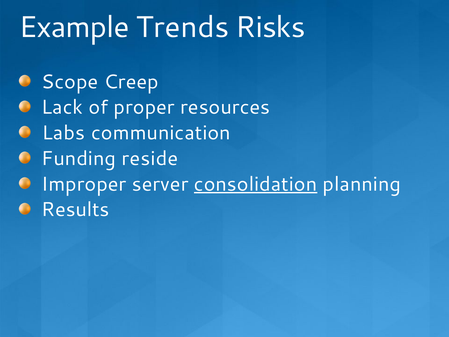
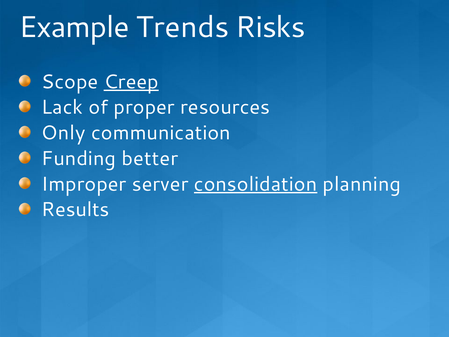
Creep underline: none -> present
Labs: Labs -> Only
reside: reside -> better
